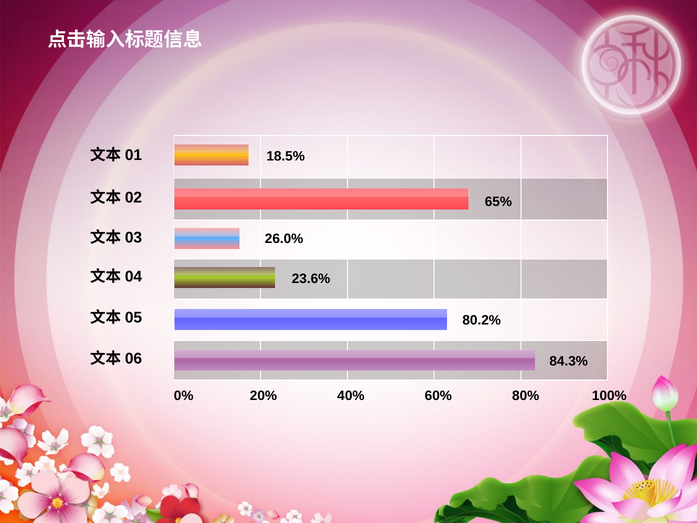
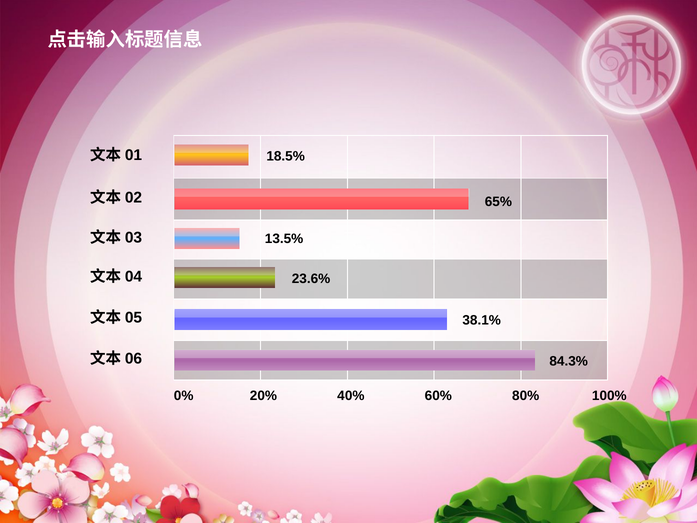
26.0%: 26.0% -> 13.5%
80.2%: 80.2% -> 38.1%
